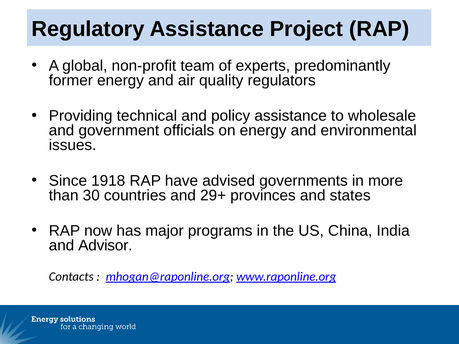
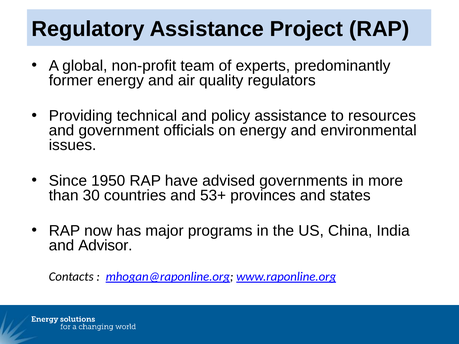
wholesale: wholesale -> resources
1918: 1918 -> 1950
29+: 29+ -> 53+
